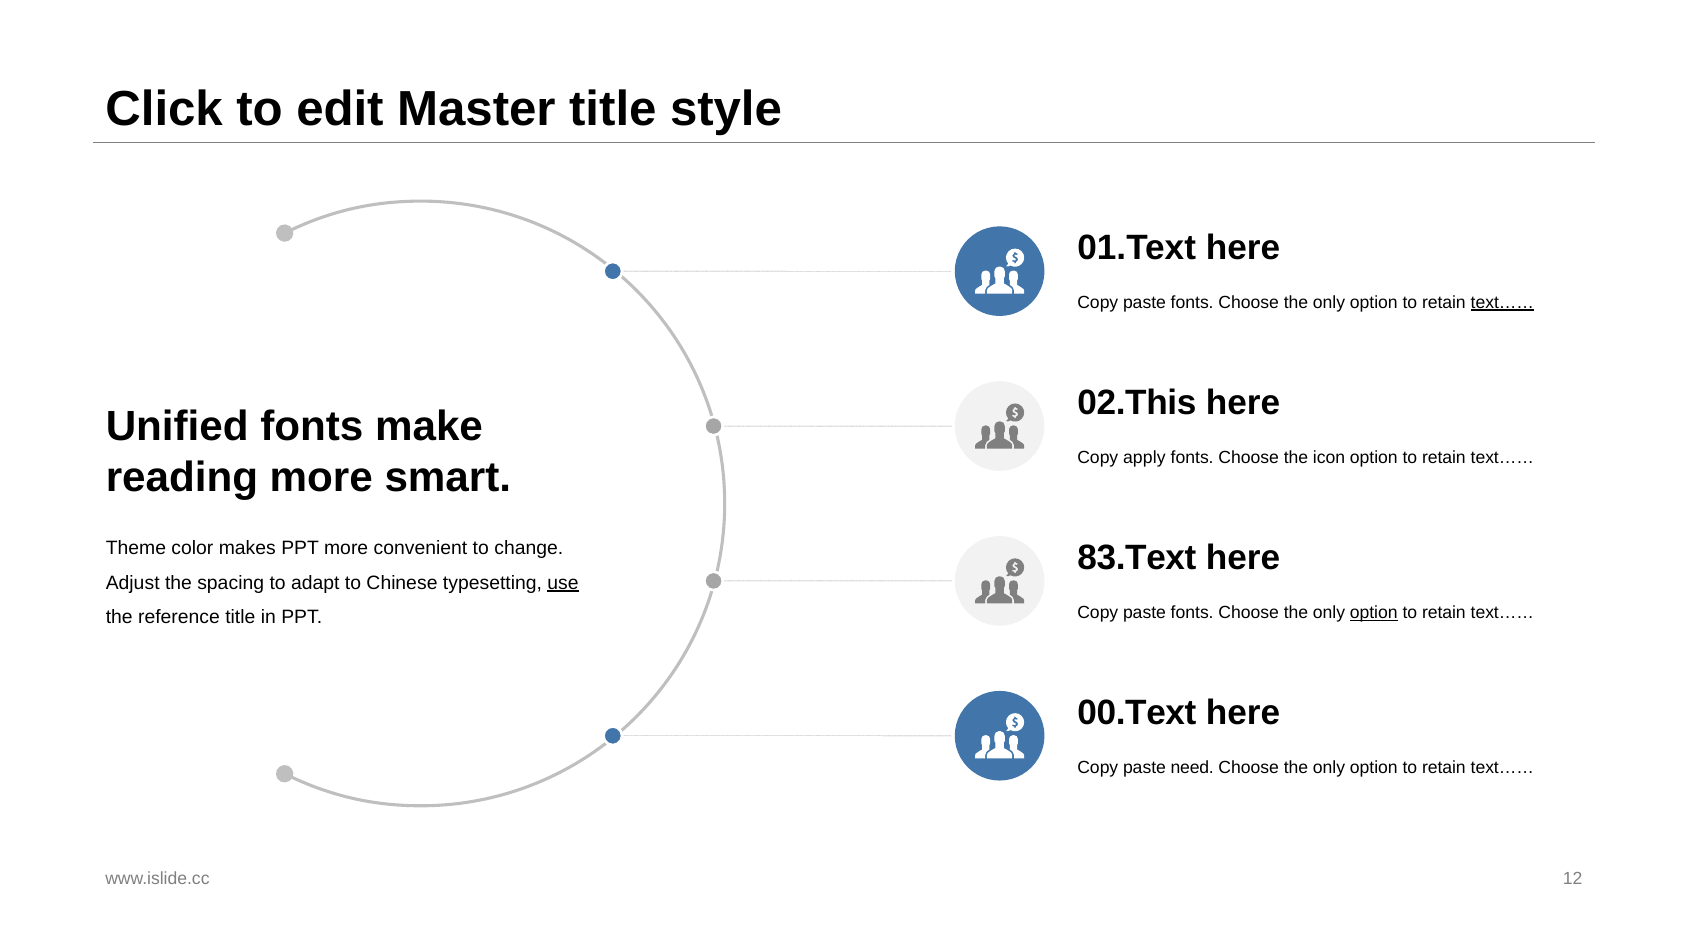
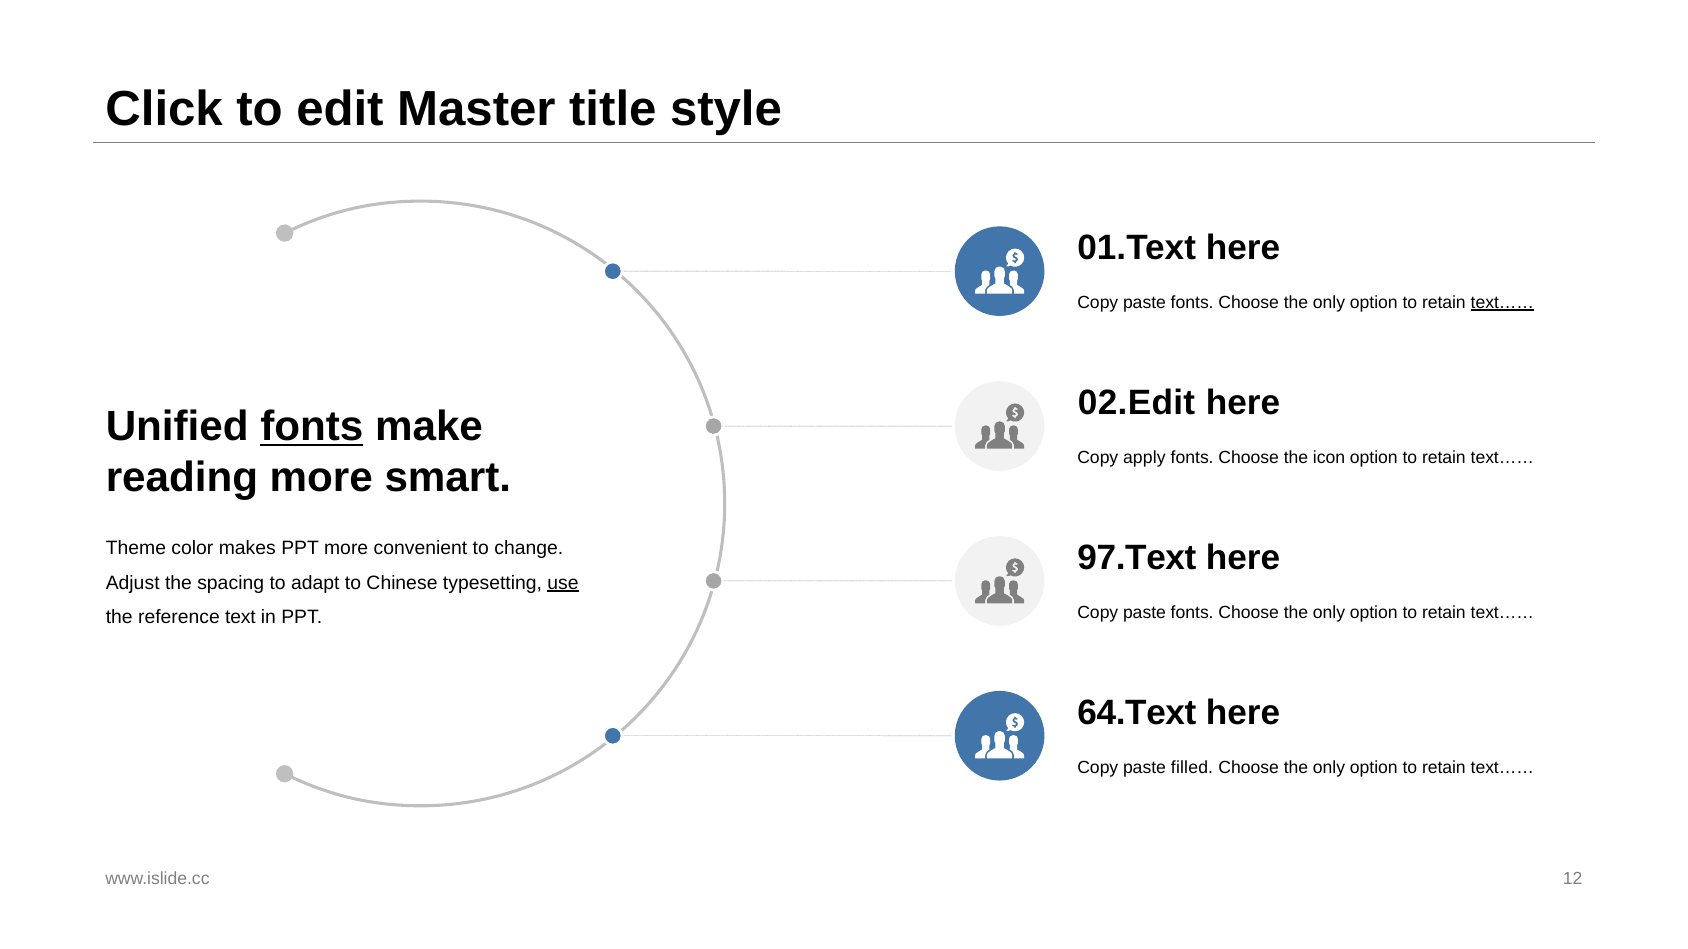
02.This: 02.This -> 02.Edit
fonts at (312, 427) underline: none -> present
83.Text: 83.Text -> 97.Text
option at (1374, 613) underline: present -> none
reference title: title -> text
00.Text: 00.Text -> 64.Text
need: need -> filled
